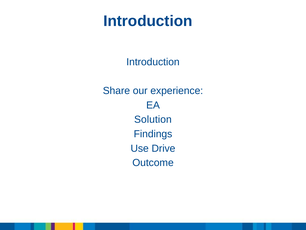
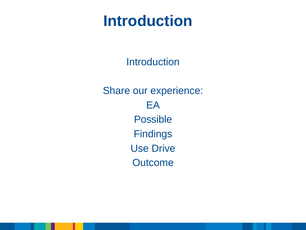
Solution: Solution -> Possible
